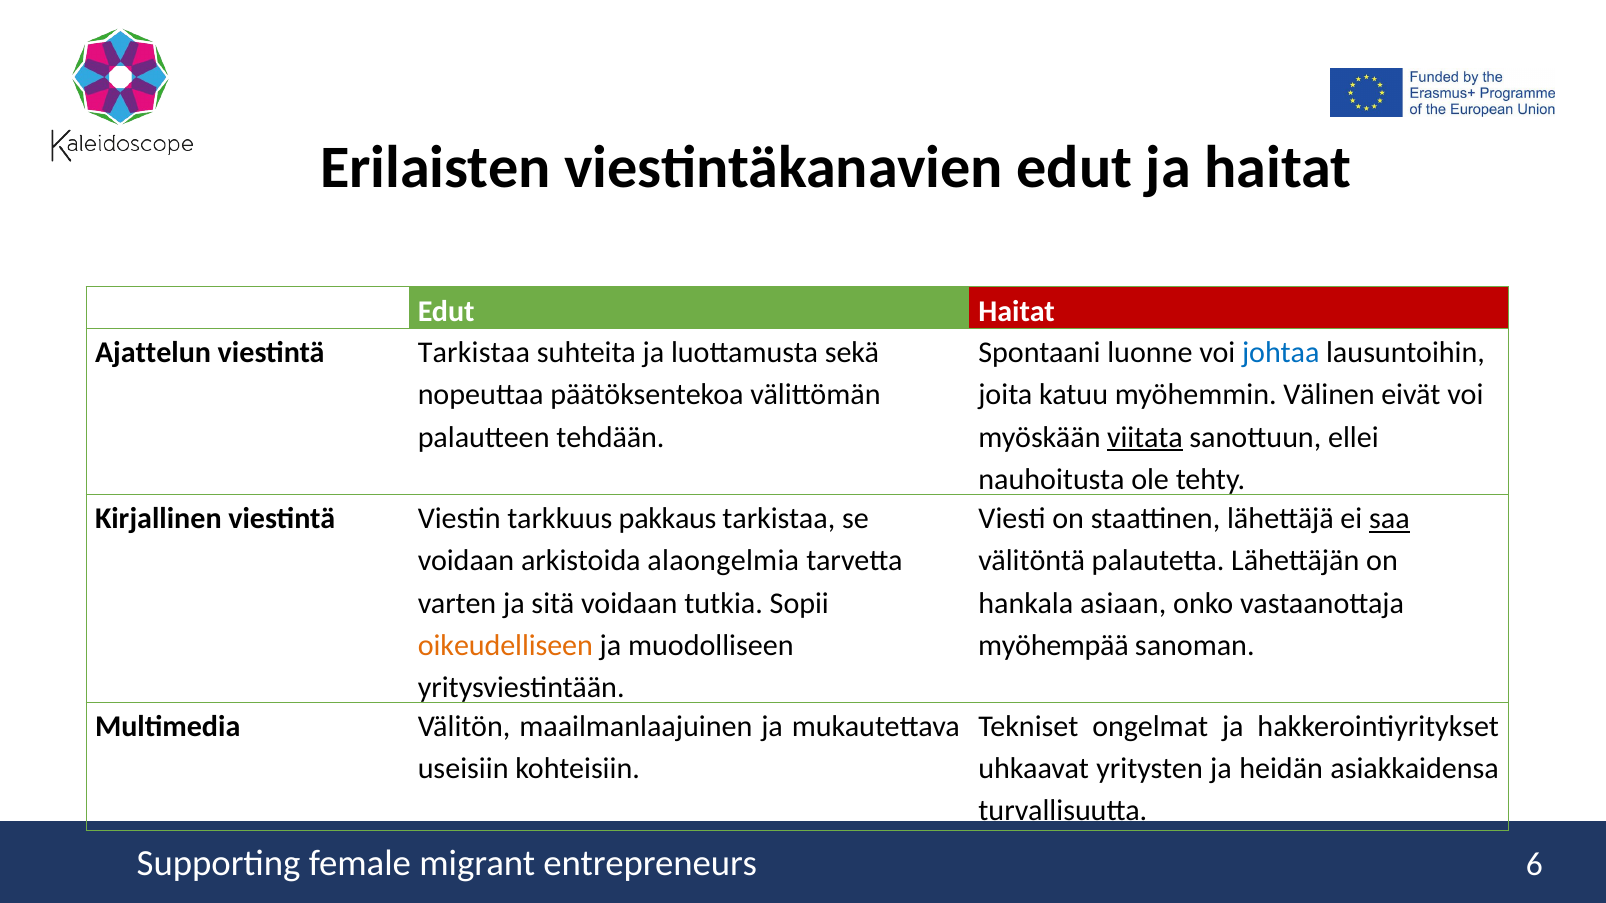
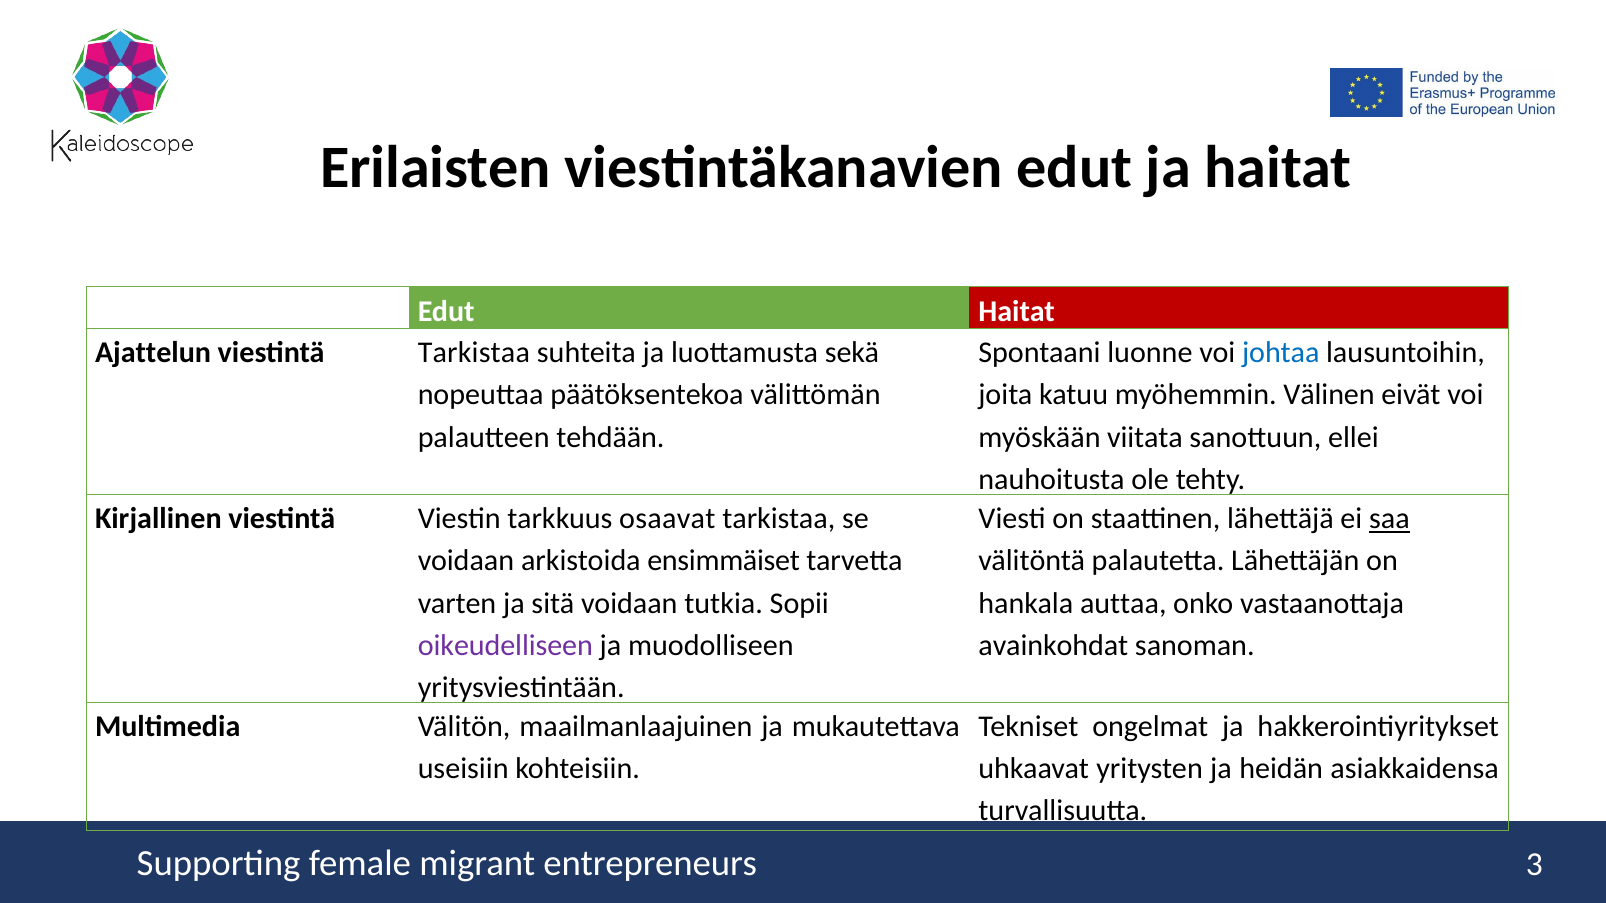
viitata underline: present -> none
pakkaus: pakkaus -> osaavat
alaongelmia: alaongelmia -> ensimmäiset
asiaan: asiaan -> auttaa
oikeudelliseen colour: orange -> purple
myöhempää: myöhempää -> avainkohdat
6: 6 -> 3
